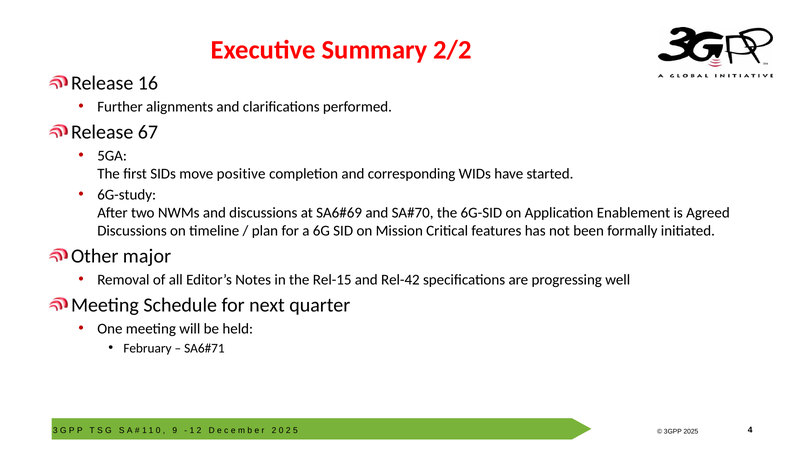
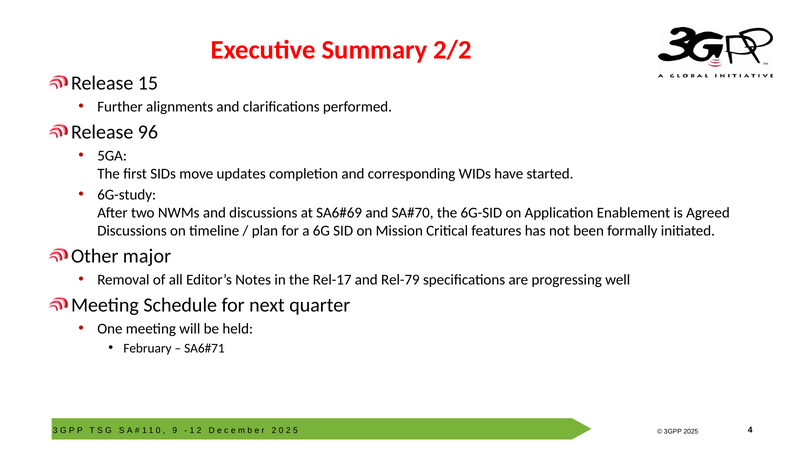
16: 16 -> 15
67: 67 -> 96
positive: positive -> updates
Rel-15: Rel-15 -> Rel-17
Rel-42: Rel-42 -> Rel-79
